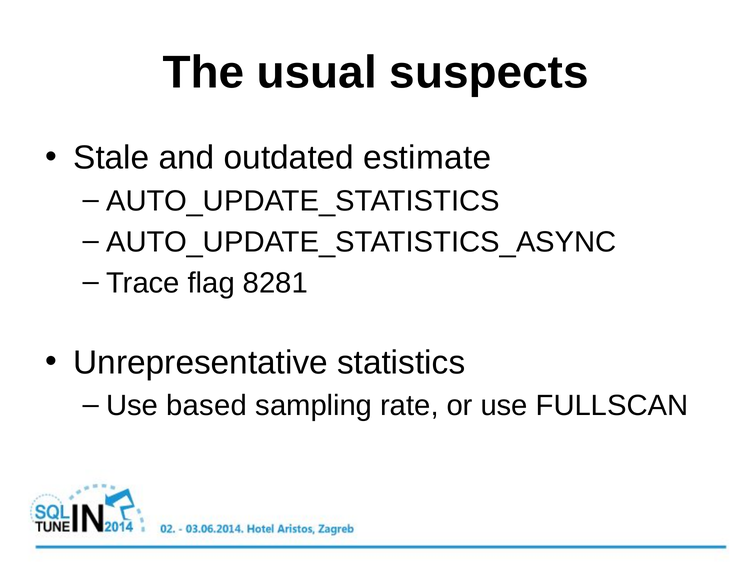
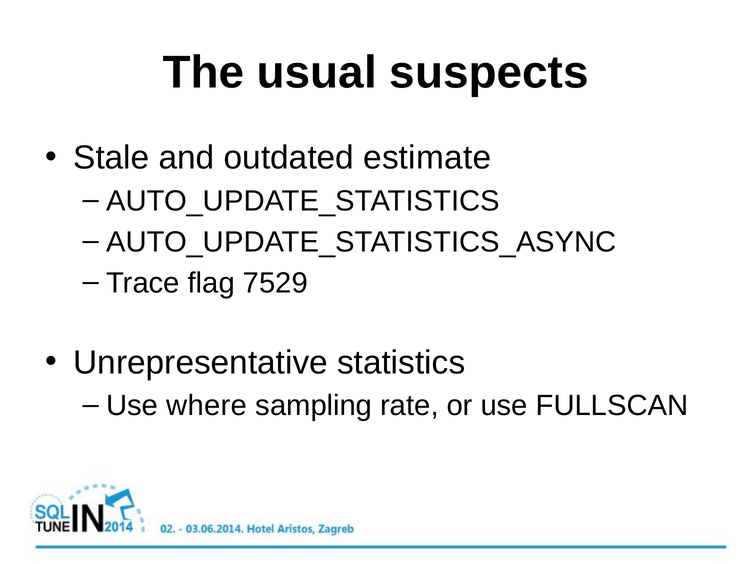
8281: 8281 -> 7529
based: based -> where
